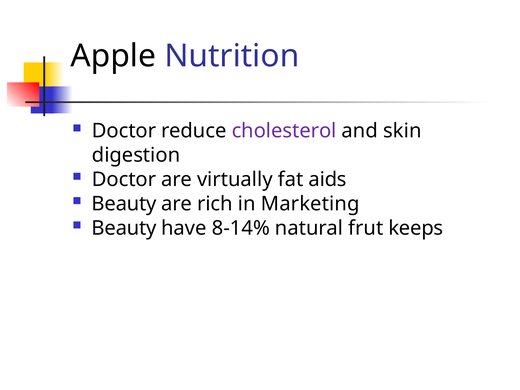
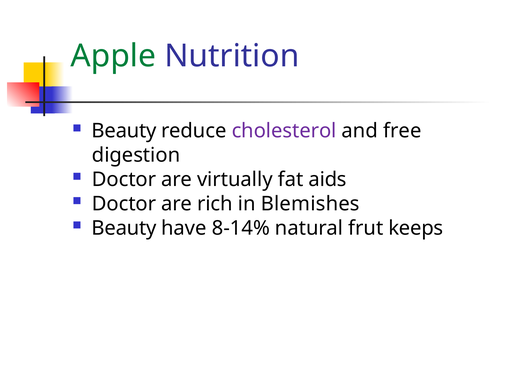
Apple colour: black -> green
Doctor at (124, 131): Doctor -> Beauty
skin: skin -> free
Beauty at (124, 204): Beauty -> Doctor
Marketing: Marketing -> Blemishes
